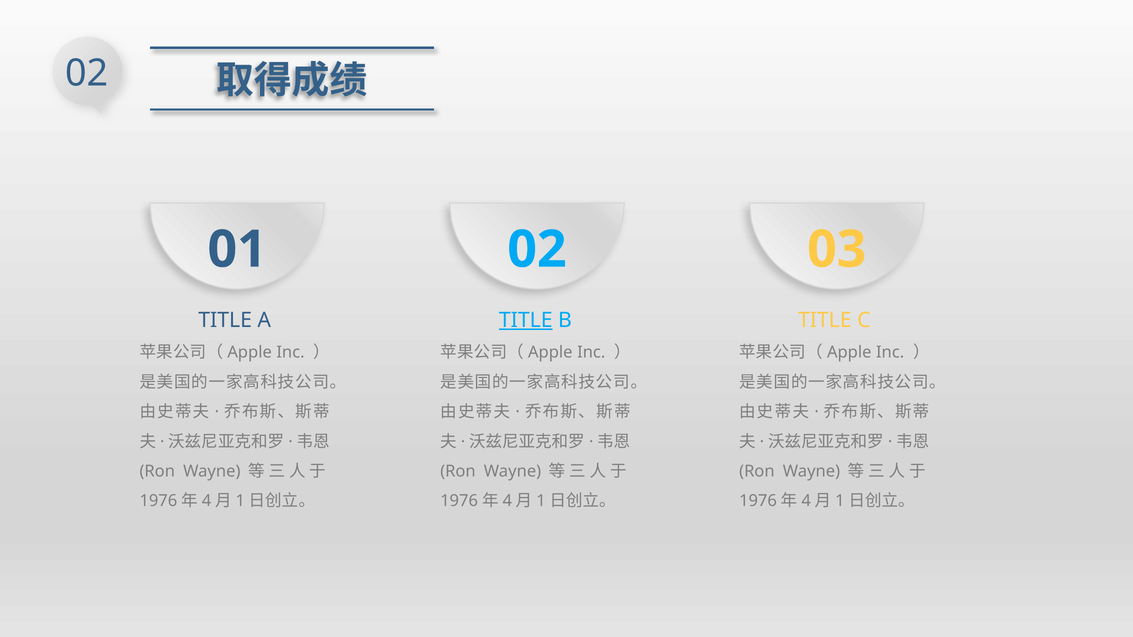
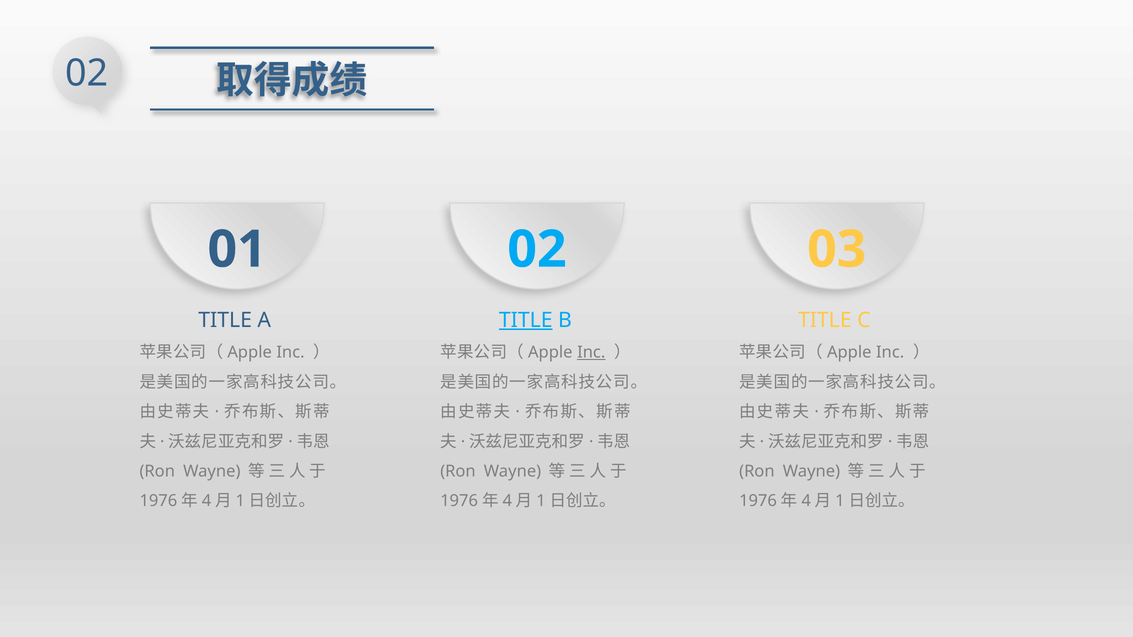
Inc at (591, 353) underline: none -> present
